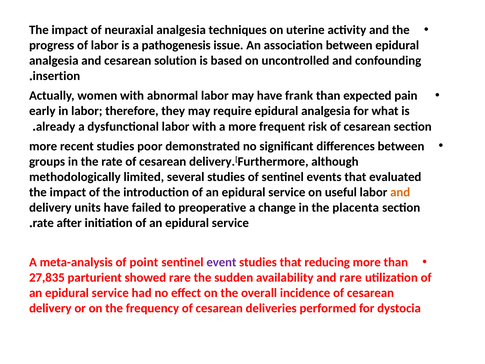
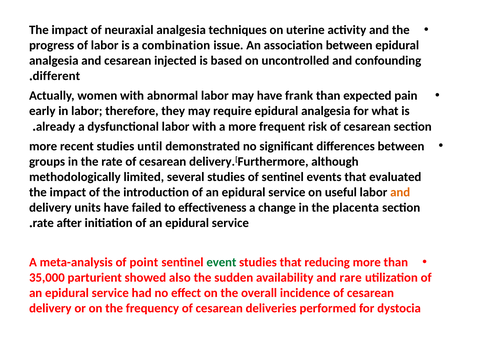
pathogenesis: pathogenesis -> combination
solution: solution -> injected
insertion: insertion -> different
poor: poor -> until
preoperative: preoperative -> effectiveness
event colour: purple -> green
27,835: 27,835 -> 35,000
showed rare: rare -> also
